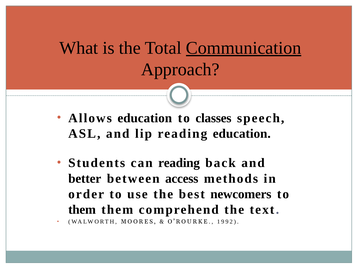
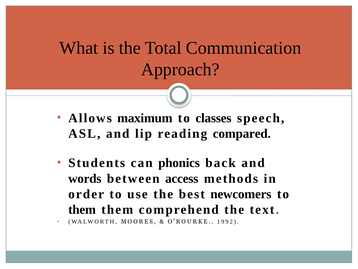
Communication underline: present -> none
Allows education: education -> maximum
reading education: education -> compared
can reading: reading -> phonics
better: better -> words
